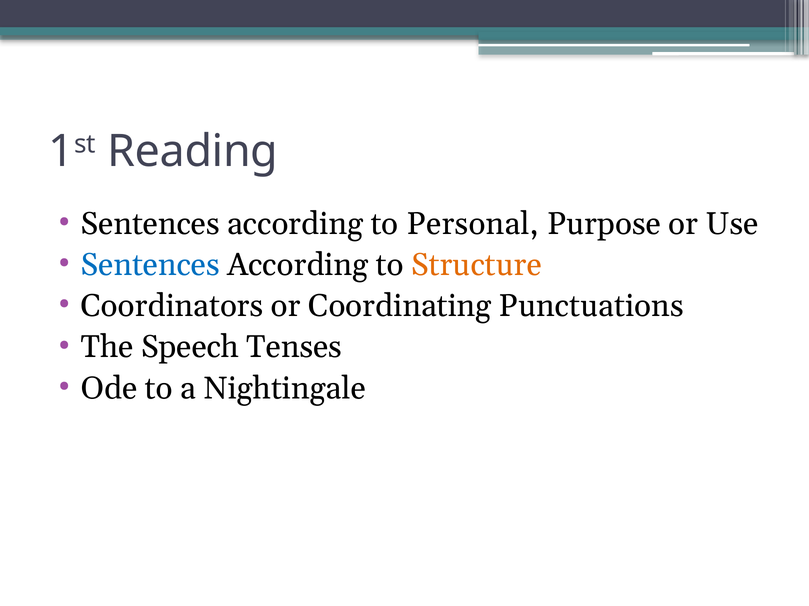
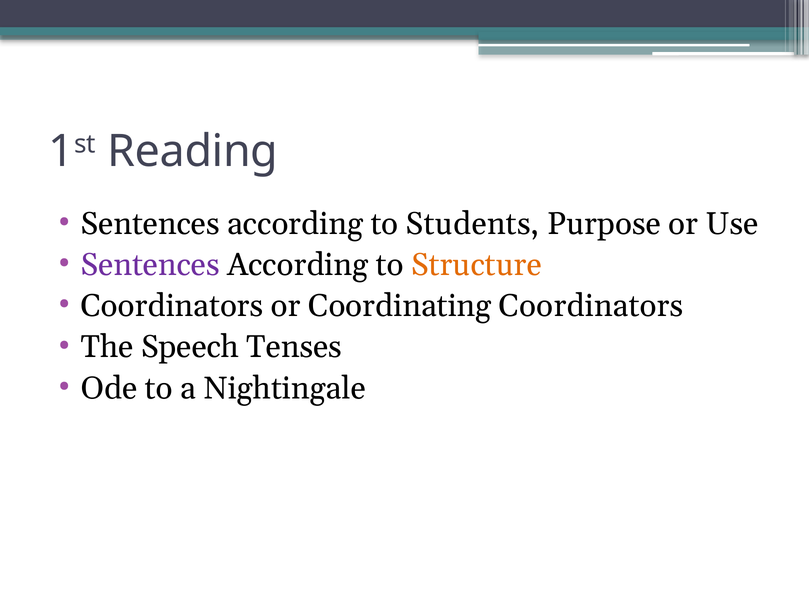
Personal: Personal -> Students
Sentences at (150, 265) colour: blue -> purple
Coordinating Punctuations: Punctuations -> Coordinators
